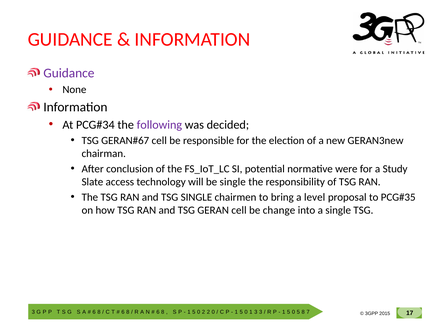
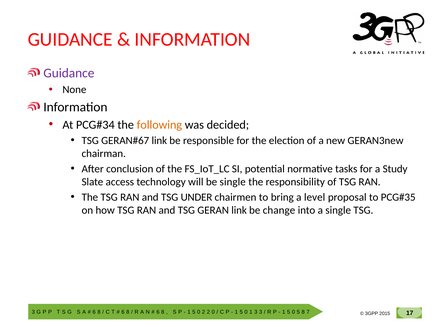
following colour: purple -> orange
cell at (159, 141): cell -> link
were: were -> tasks
TSG SINGLE: SINGLE -> UNDER
GERAN cell: cell -> link
